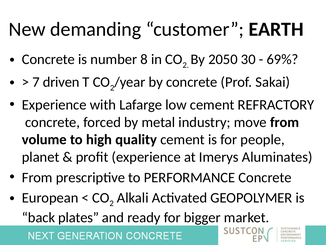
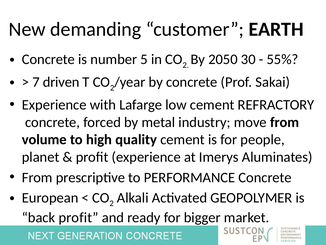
8: 8 -> 5
69%: 69% -> 55%
back plates: plates -> profit
